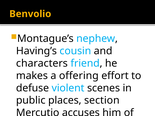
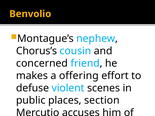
Having’s: Having’s -> Chorus’s
characters: characters -> concerned
